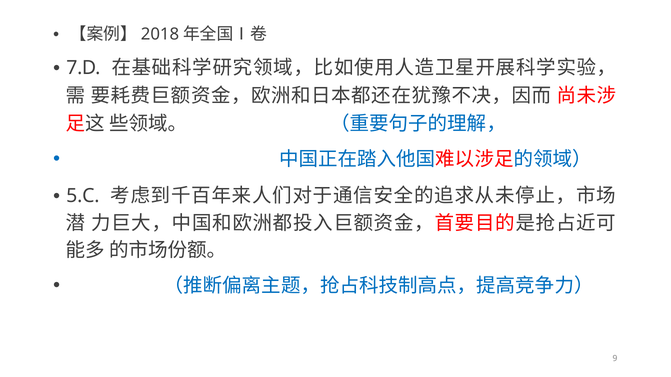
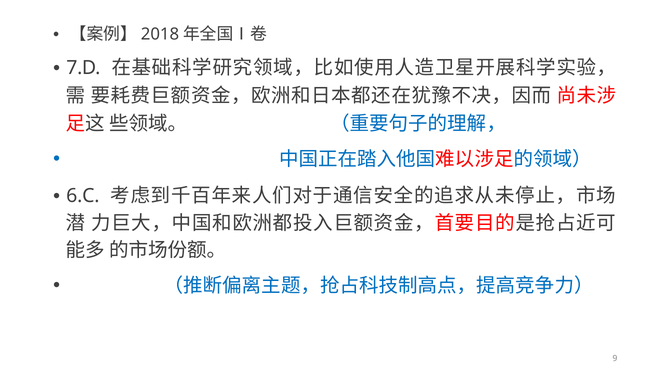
5.C: 5.C -> 6.C
